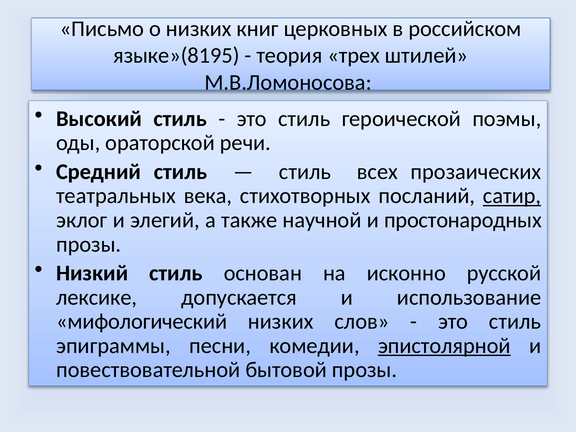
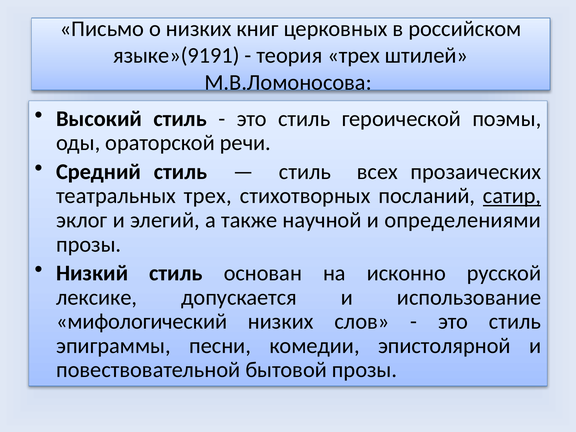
языке»(8195: языке»(8195 -> языке»(9191
театральных века: века -> трех
простонародных: простонародных -> определениями
эпистолярной underline: present -> none
